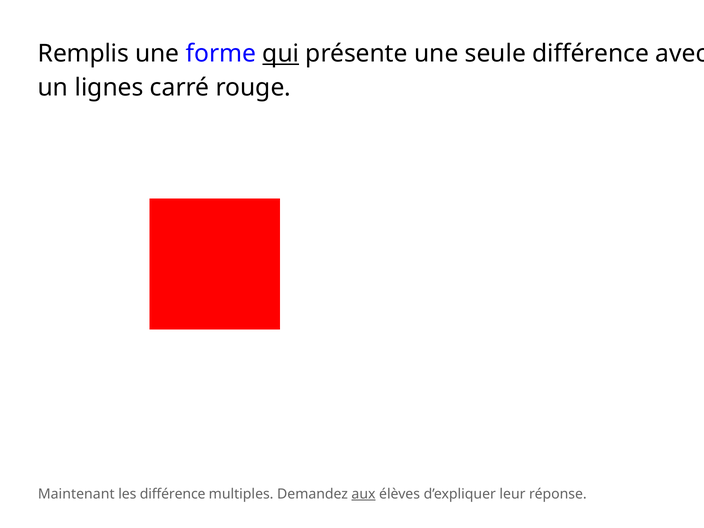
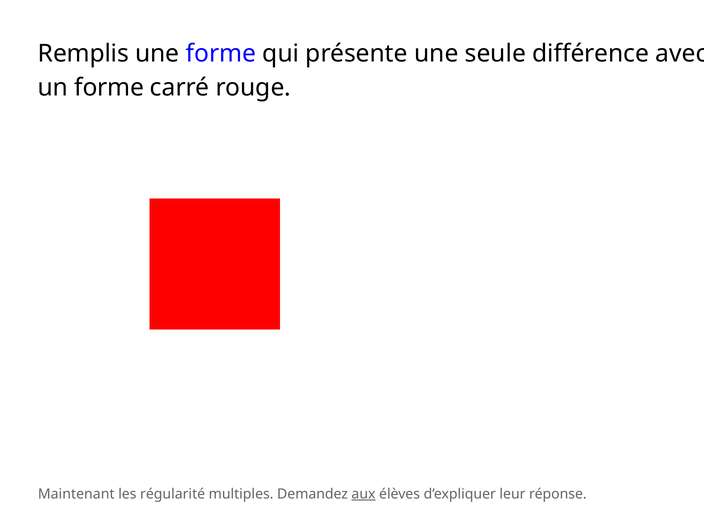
qui underline: present -> none
un lignes: lignes -> forme
les différence: différence -> régularité
